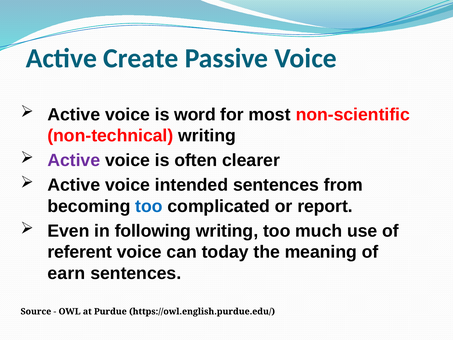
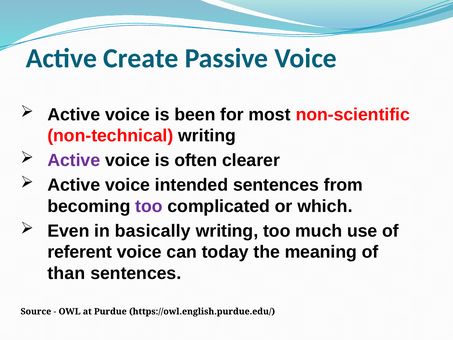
word: word -> been
too at (149, 206) colour: blue -> purple
report: report -> which
following: following -> basically
earn: earn -> than
